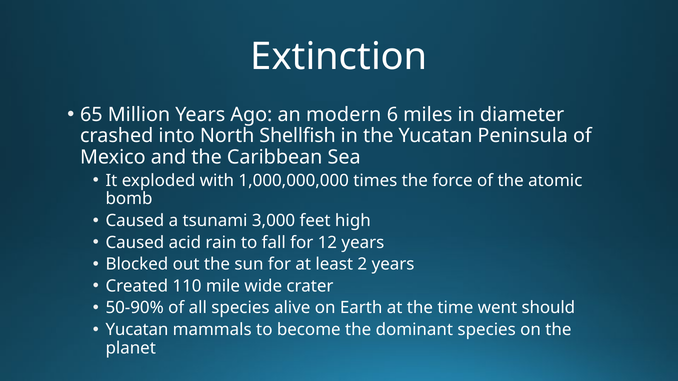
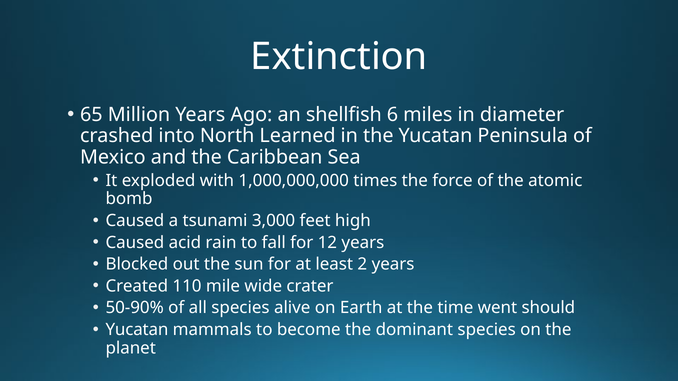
modern: modern -> shellfish
Shellfish: Shellfish -> Learned
